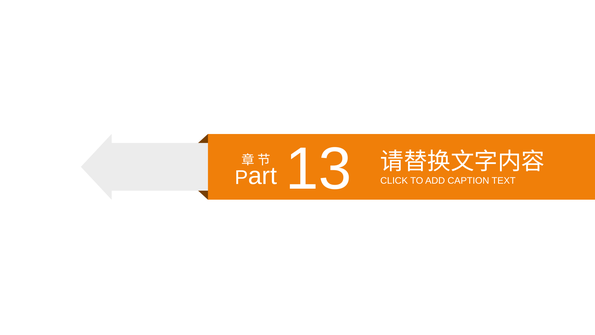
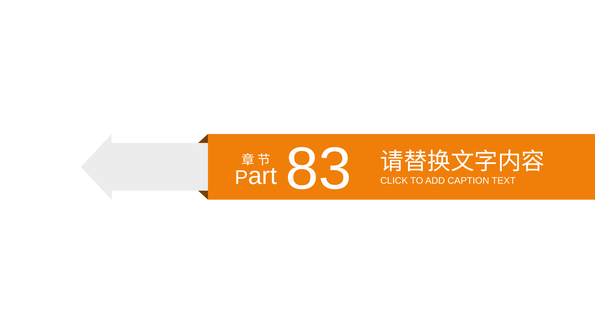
13: 13 -> 83
